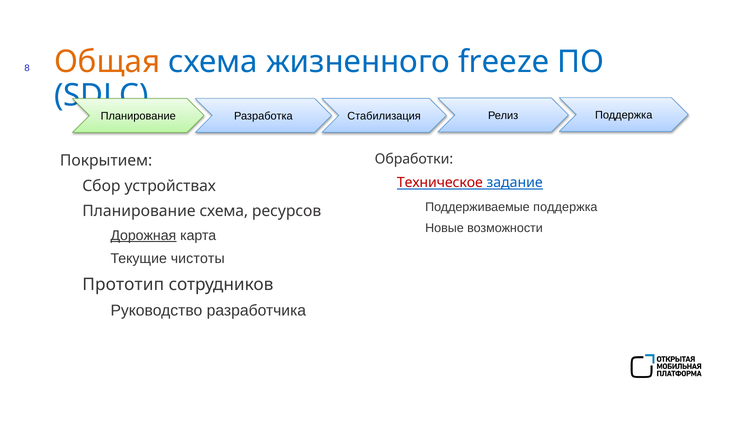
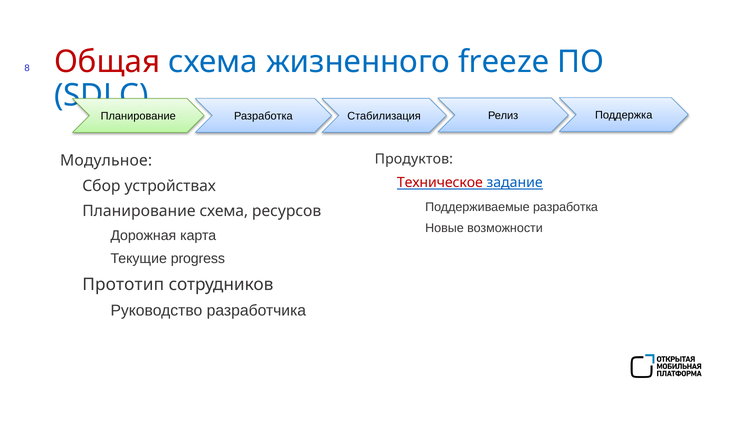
Общая colour: orange -> red
Обработки: Обработки -> Продуктов
Покрытием: Покрытием -> Модульное
Поддерживаемые поддержка: поддержка -> разработка
Дорожная underline: present -> none
чистоты: чистоты -> progress
